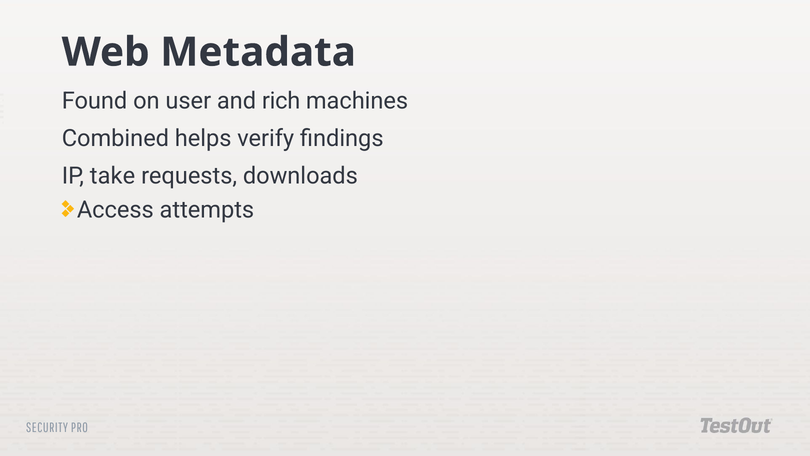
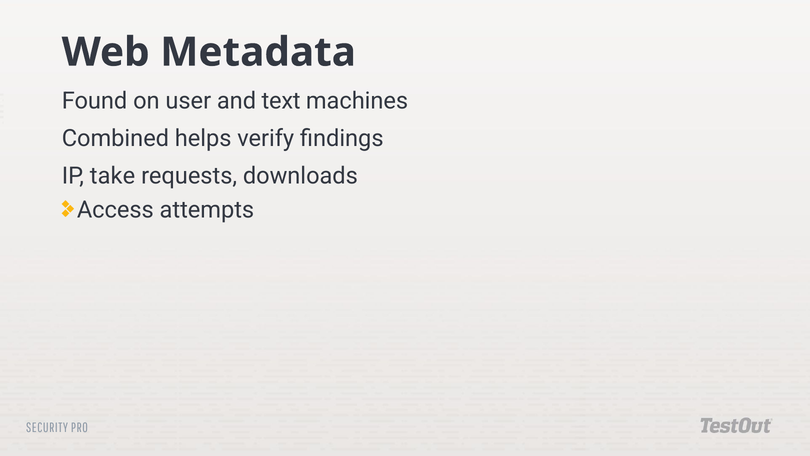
rich: rich -> text
